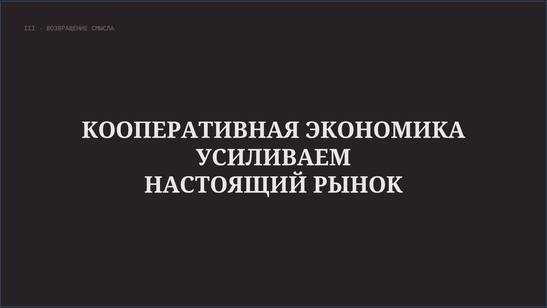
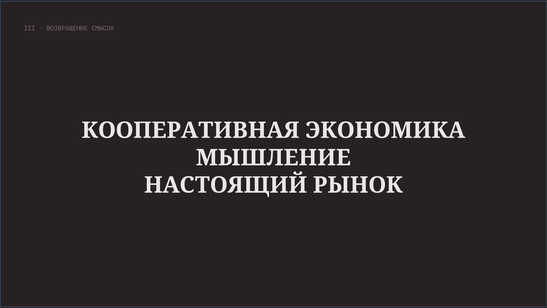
УСИЛИВАЕМ: УСИЛИВАЕМ -> МЫШЛЕНИЕ
